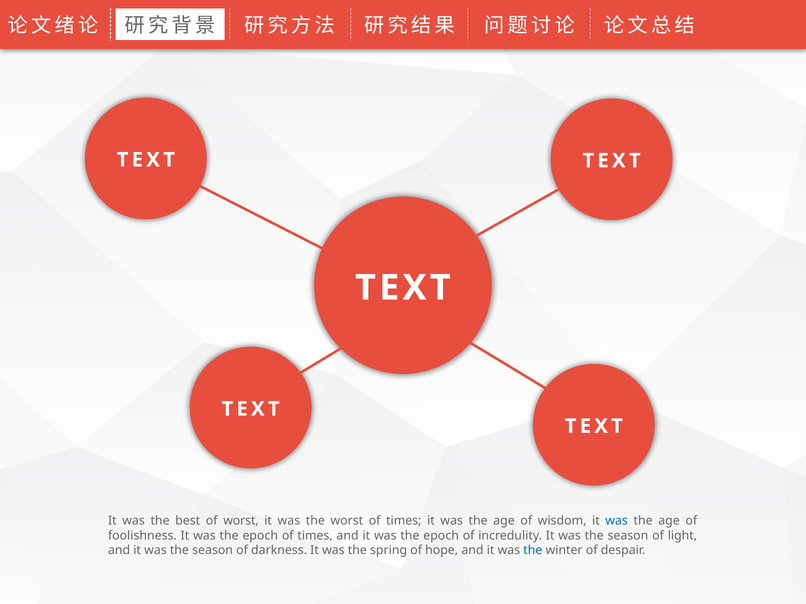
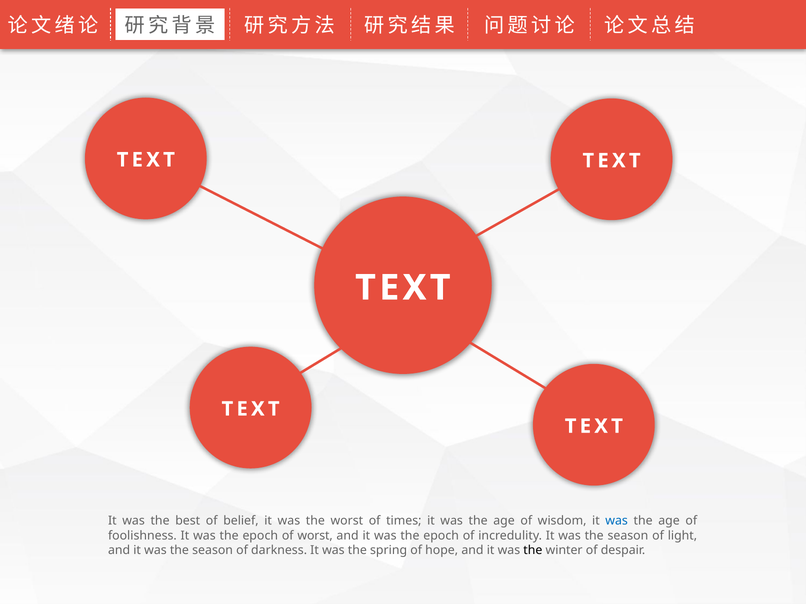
of worst: worst -> belief
epoch of times: times -> worst
the at (533, 551) colour: blue -> black
